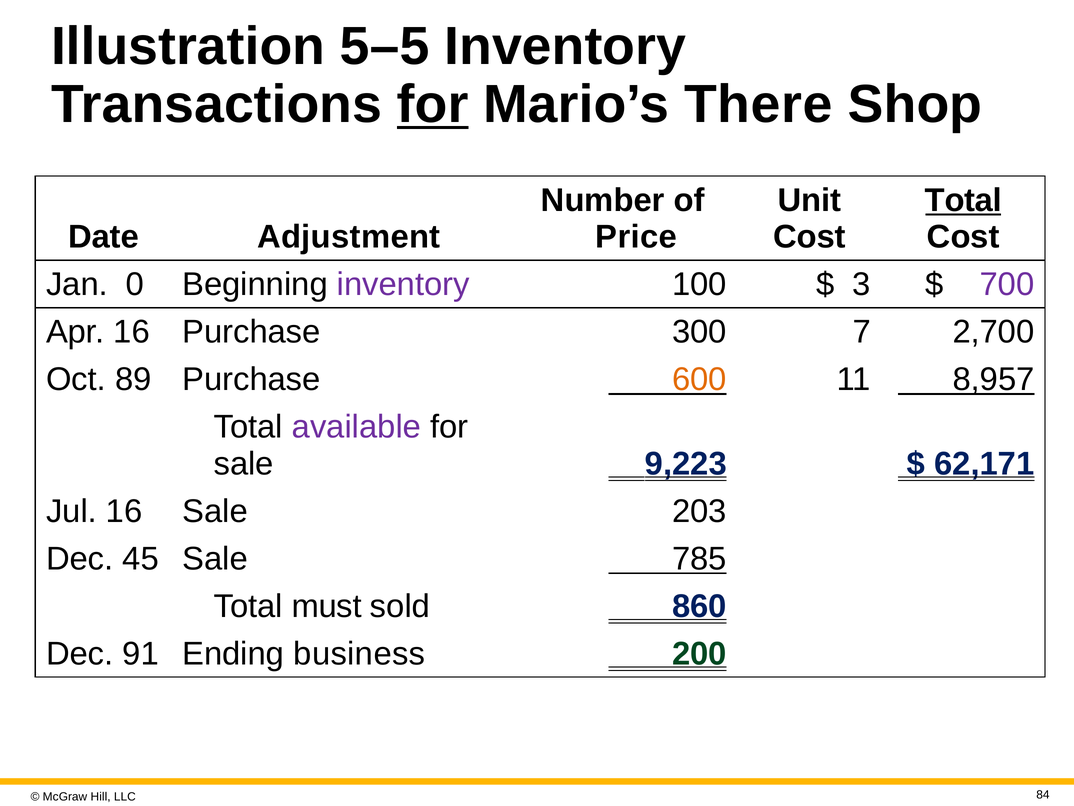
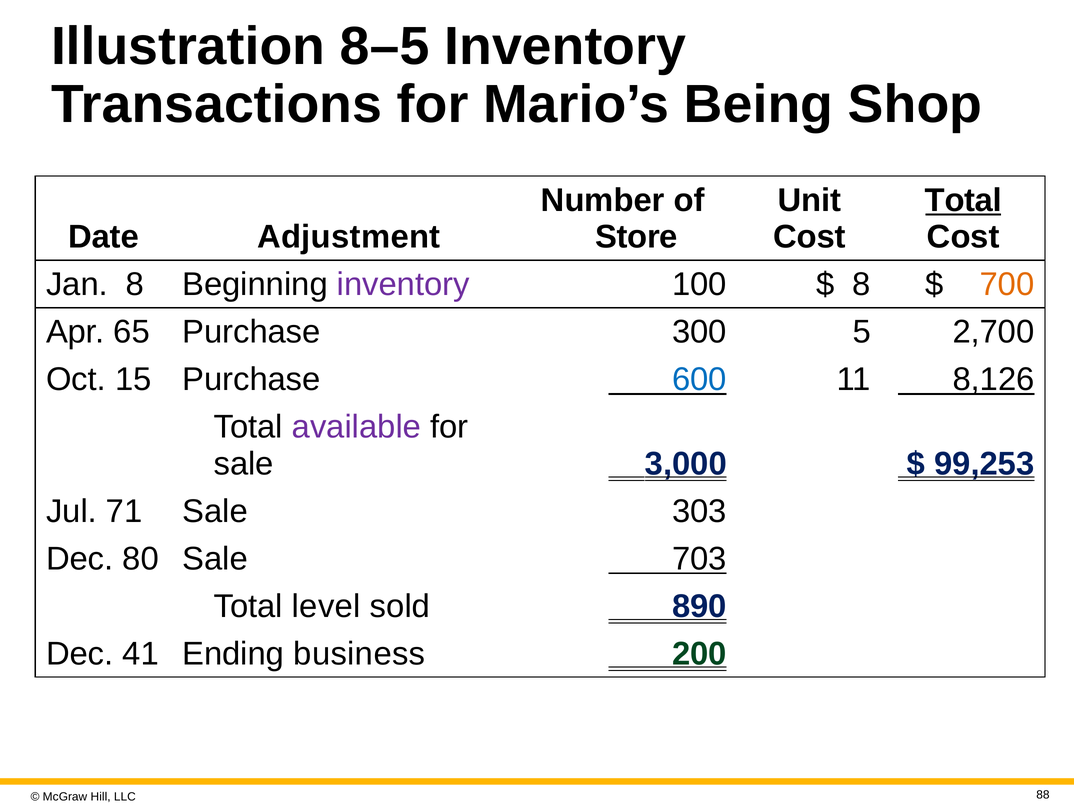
5–5: 5–5 -> 8–5
for at (433, 104) underline: present -> none
There: There -> Being
Price: Price -> Store
Jan 0: 0 -> 8
3 at (861, 284): 3 -> 8
700 colour: purple -> orange
Apr 16: 16 -> 65
7: 7 -> 5
89: 89 -> 15
600 colour: orange -> blue
8,957: 8,957 -> 8,126
9,223: 9,223 -> 3,000
62,171: 62,171 -> 99,253
Jul 16: 16 -> 71
203: 203 -> 303
45: 45 -> 80
785: 785 -> 703
must: must -> level
860: 860 -> 890
91: 91 -> 41
84: 84 -> 88
